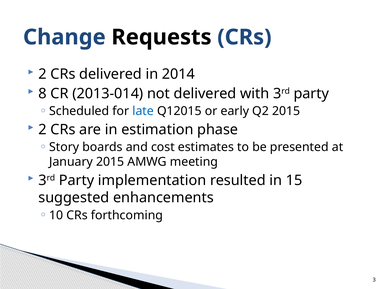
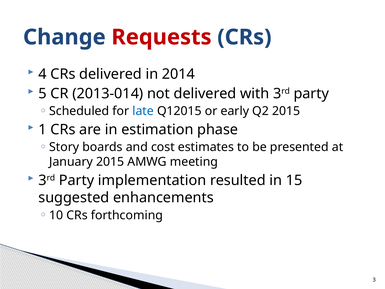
Requests colour: black -> red
2 at (43, 74): 2 -> 4
8: 8 -> 5
2 at (43, 129): 2 -> 1
